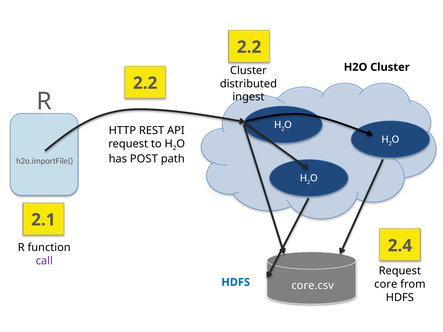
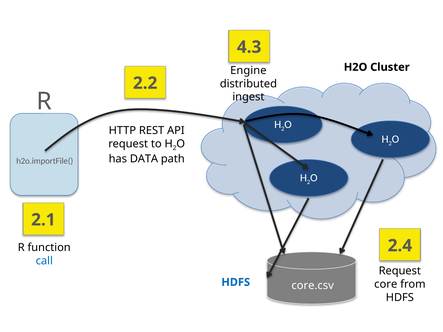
2.2 at (249, 47): 2.2 -> 4.3
Cluster at (248, 70): Cluster -> Engine
POST: POST -> DATA
call colour: purple -> blue
